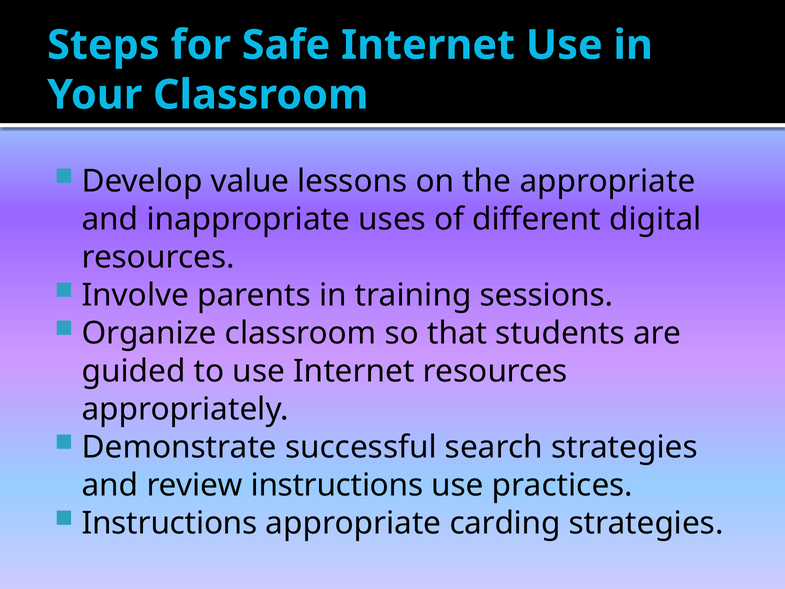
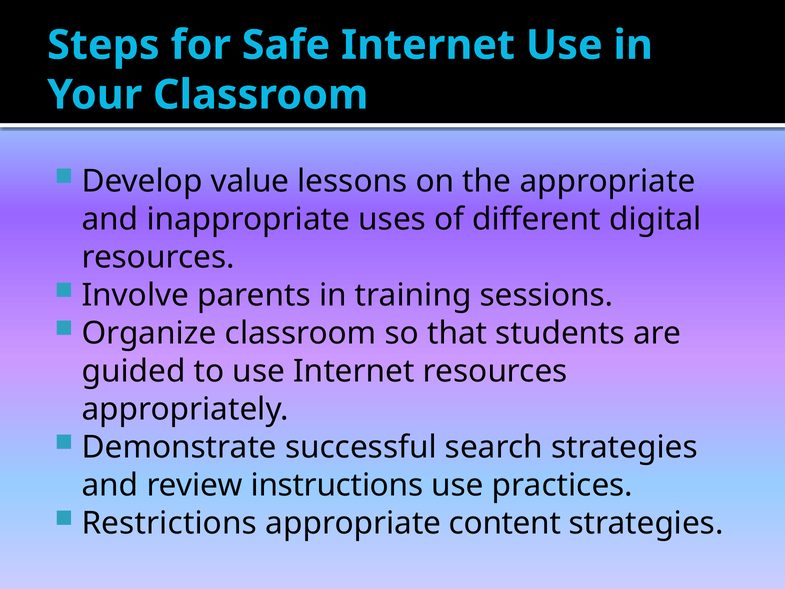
Instructions at (170, 523): Instructions -> Restrictions
carding: carding -> content
